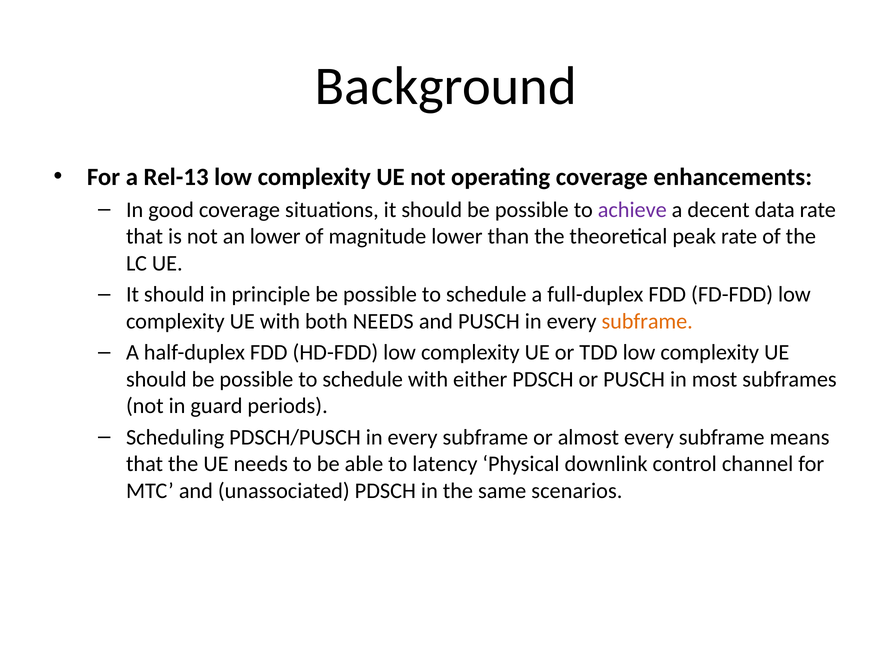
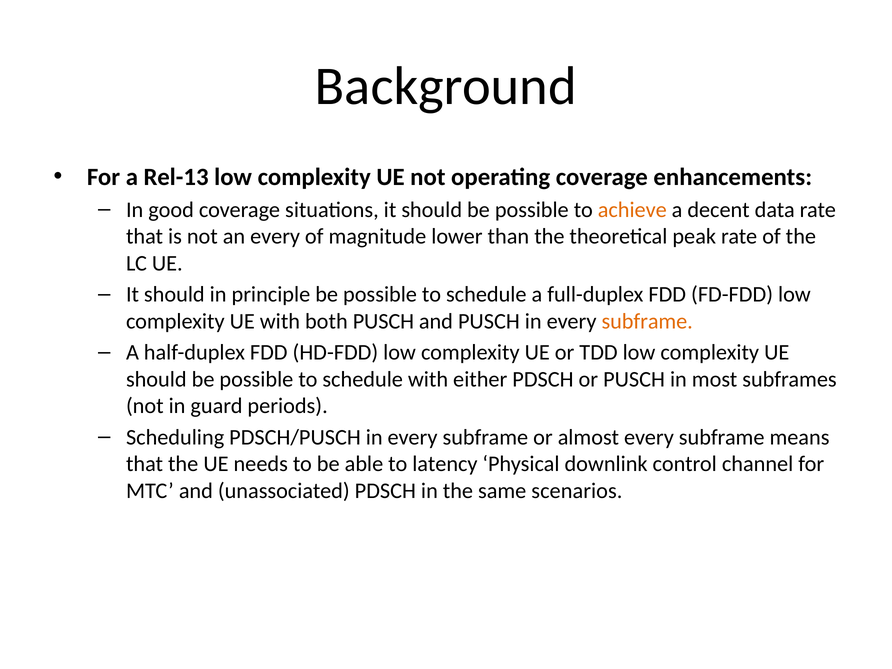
achieve colour: purple -> orange
an lower: lower -> every
both NEEDS: NEEDS -> PUSCH
